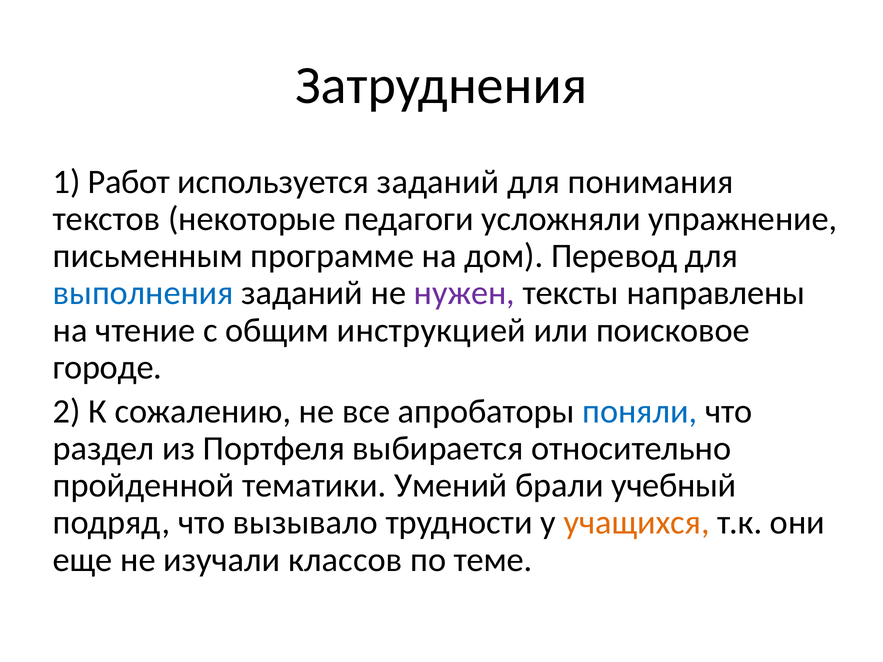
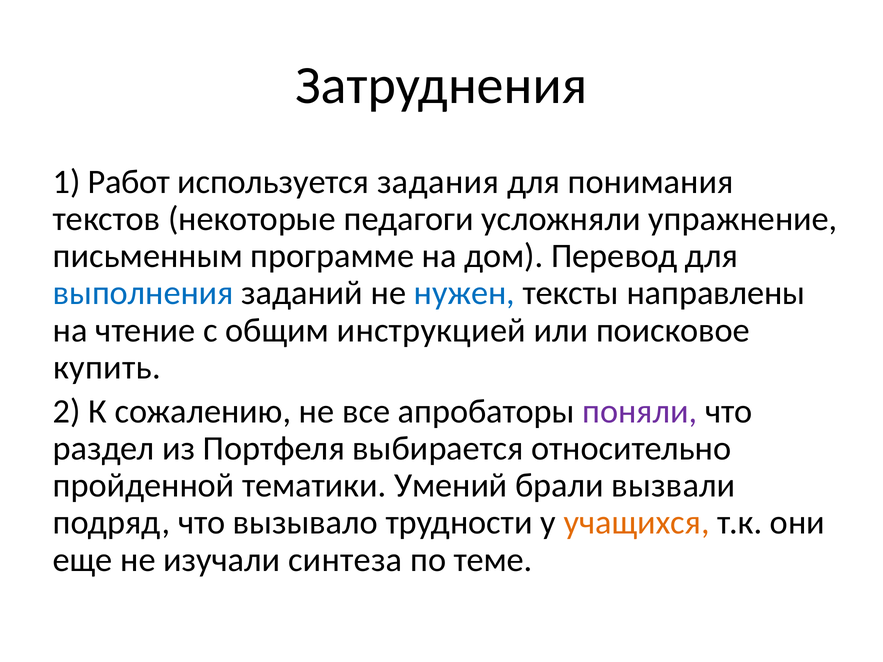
используется заданий: заданий -> задания
нужен colour: purple -> blue
городе: городе -> купить
поняли colour: blue -> purple
учебный: учебный -> вызвали
классов: классов -> синтеза
